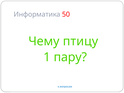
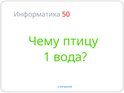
пару: пару -> вода
